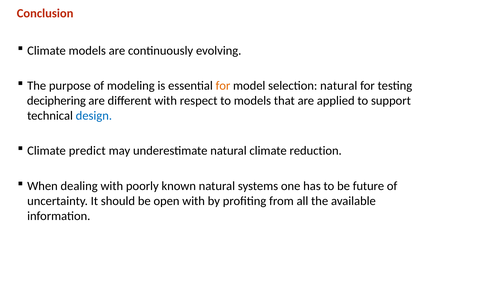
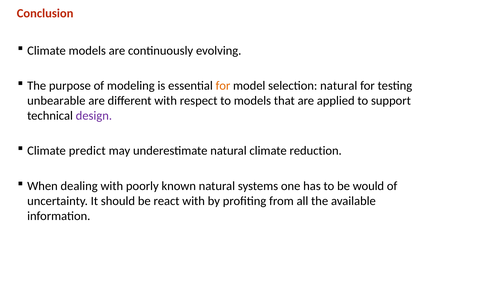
deciphering: deciphering -> unbearable
design colour: blue -> purple
future: future -> would
open: open -> react
